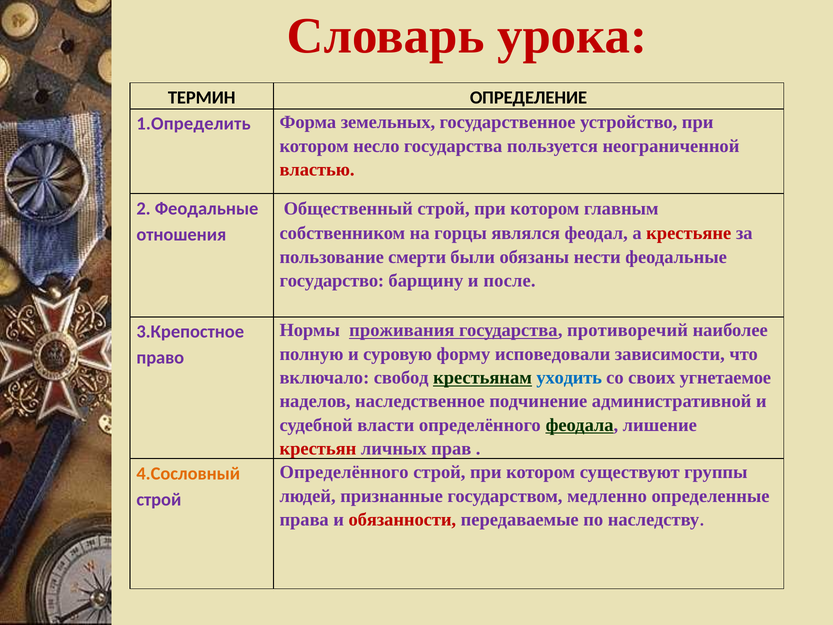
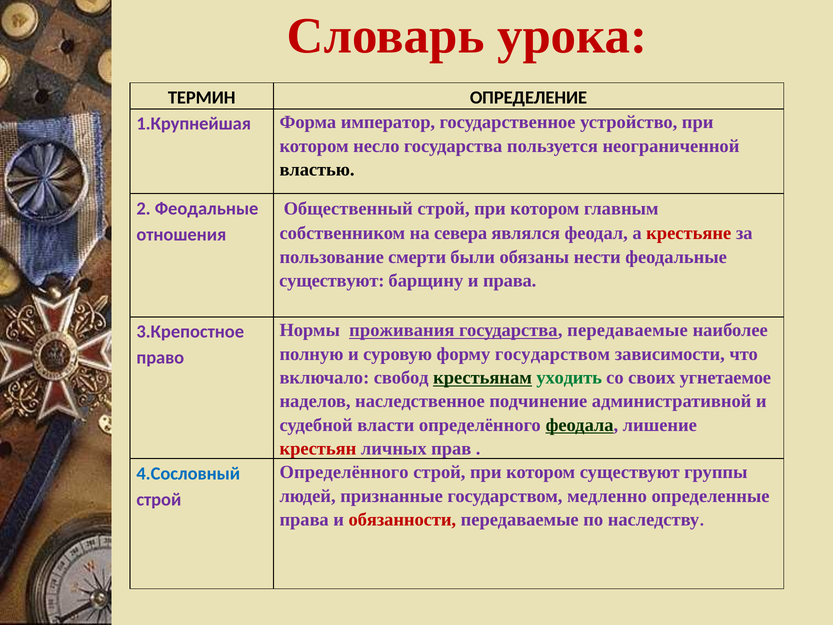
1.Определить: 1.Определить -> 1.Крупнейшая
земельных: земельных -> император
властью colour: red -> black
горцы: горцы -> севера
государство at (332, 280): государство -> существуют
и после: после -> права
государства противоречий: противоречий -> передаваемые
форму исповедовали: исповедовали -> государством
уходить colour: blue -> green
4.Сословный colour: orange -> blue
